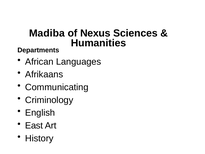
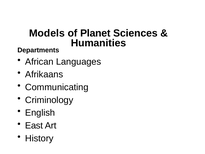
Madiba: Madiba -> Models
Nexus: Nexus -> Planet
